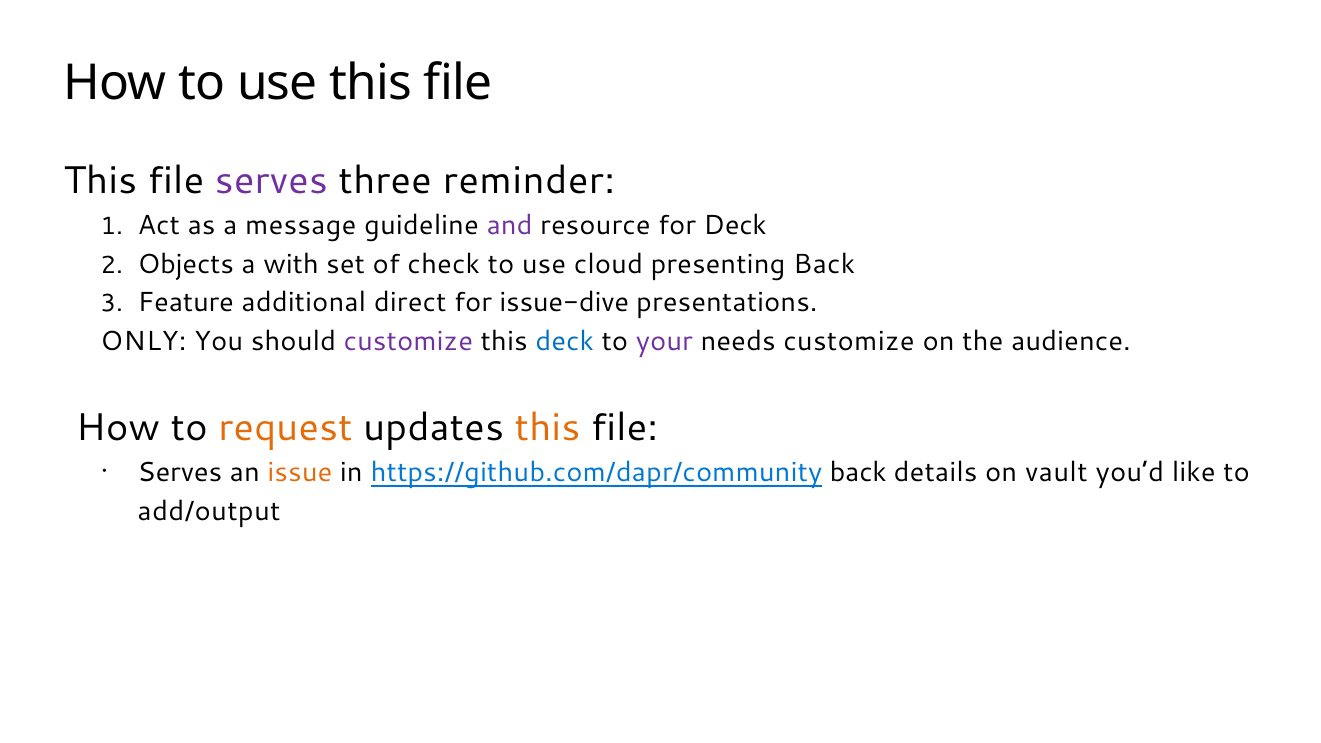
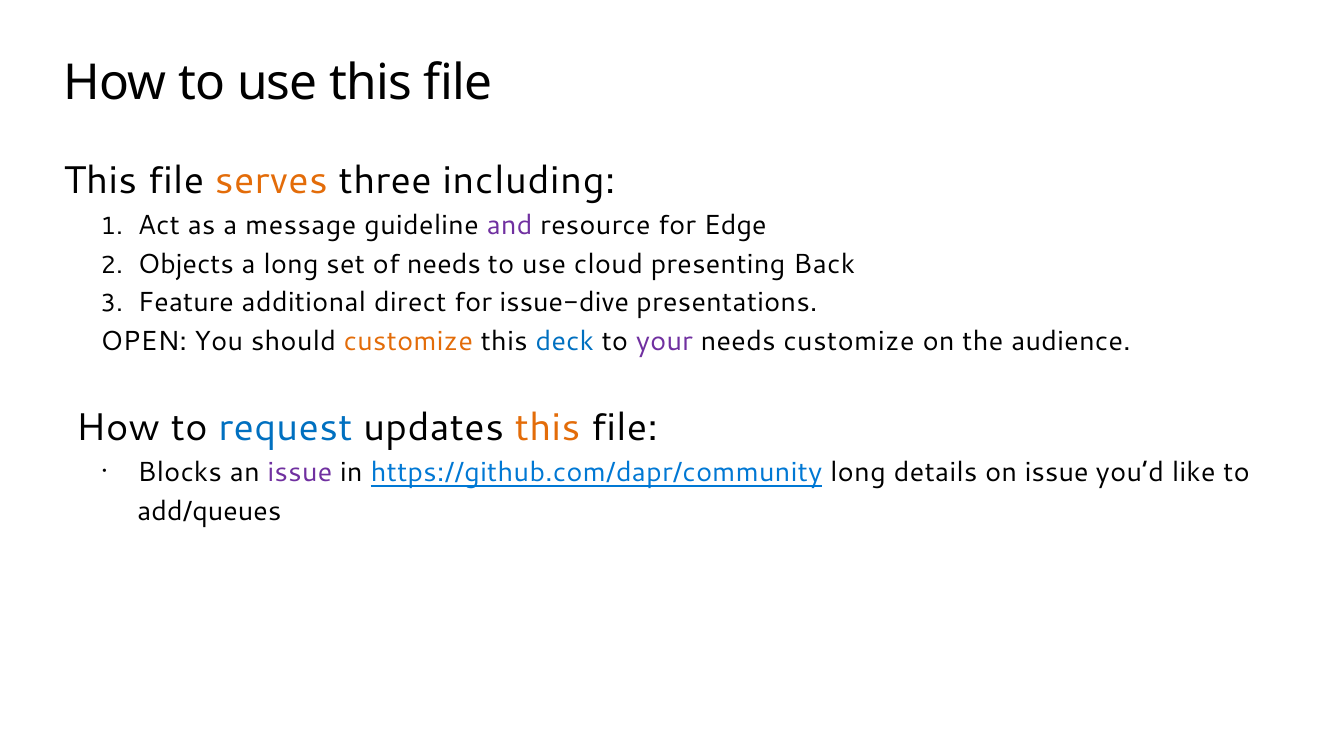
serves at (271, 181) colour: purple -> orange
reminder: reminder -> including
for Deck: Deck -> Edge
a with: with -> long
of check: check -> needs
ONLY: ONLY -> OPEN
customize at (408, 341) colour: purple -> orange
request colour: orange -> blue
Serves at (180, 472): Serves -> Blocks
issue at (300, 472) colour: orange -> purple
https://github.com/dapr/community back: back -> long
on vault: vault -> issue
add/output: add/output -> add/queues
